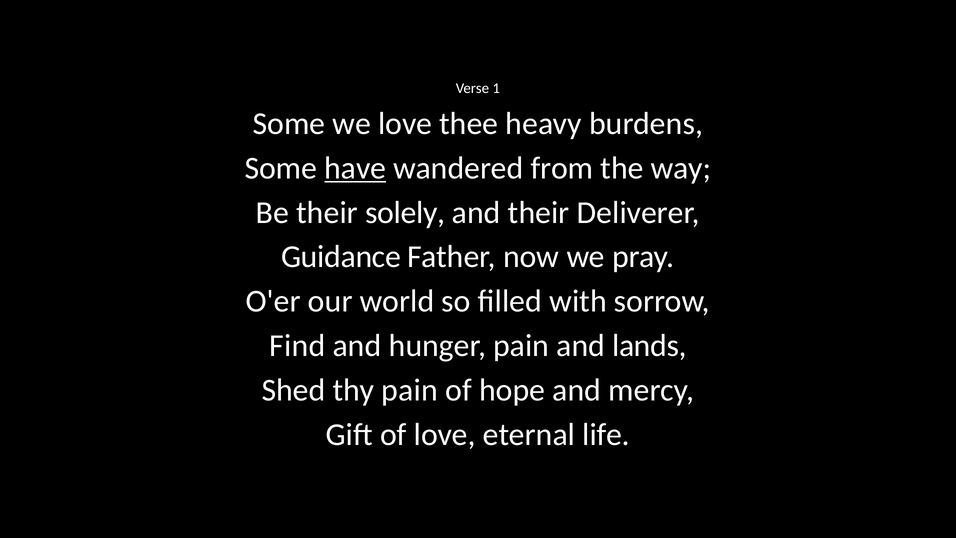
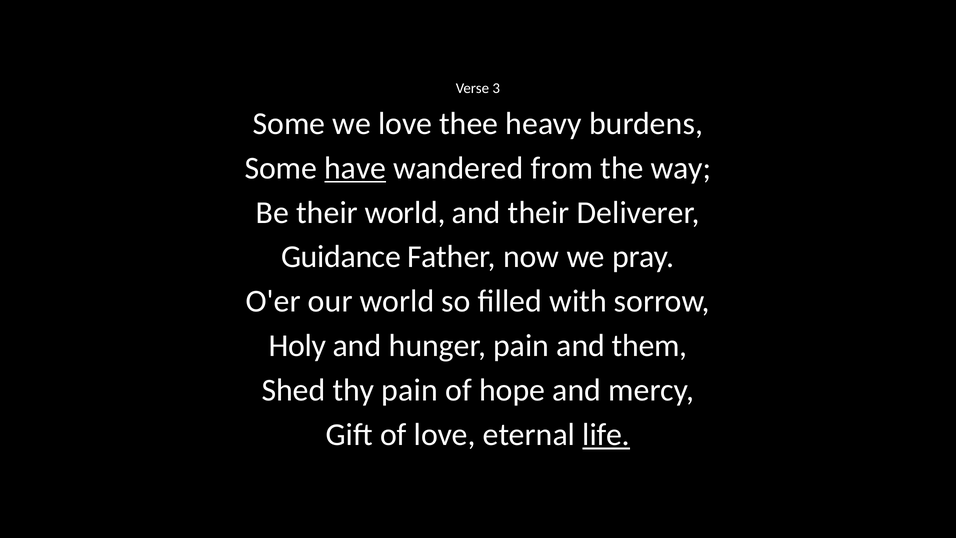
1: 1 -> 3
their solely: solely -> world
Find: Find -> Holy
lands: lands -> them
life underline: none -> present
